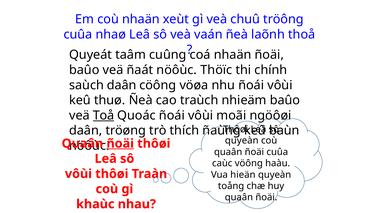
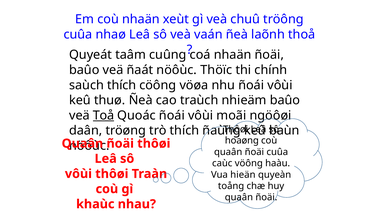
saùch daân: daân -> thích
quyeàn at (242, 141): quyeàn -> hoaøng
ñoäi at (120, 144) underline: present -> none
